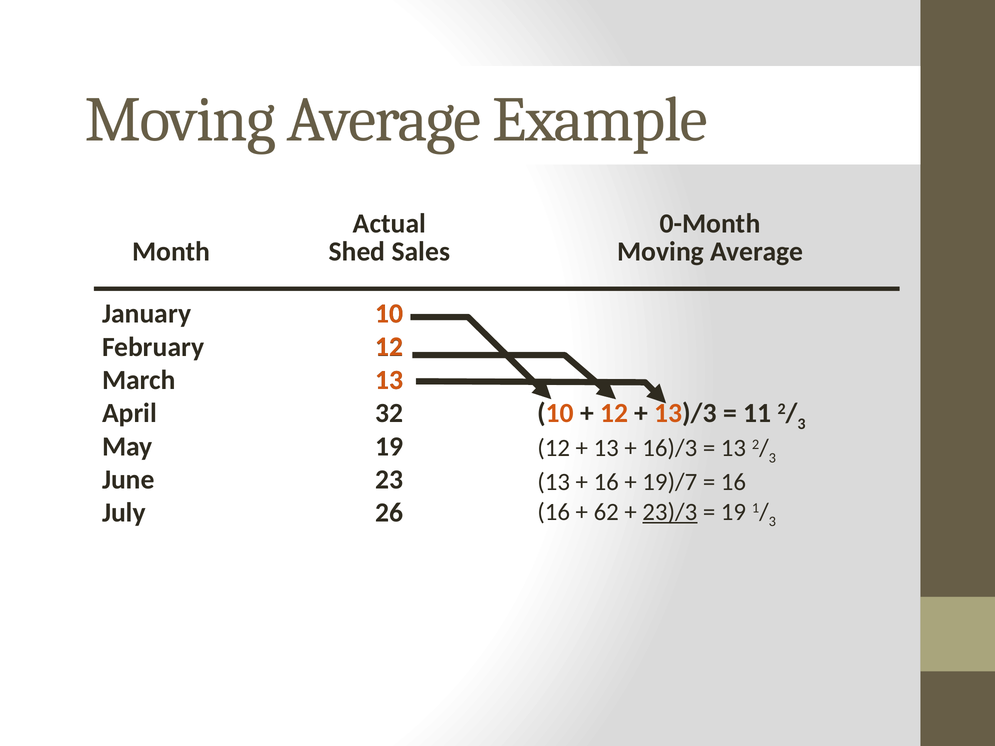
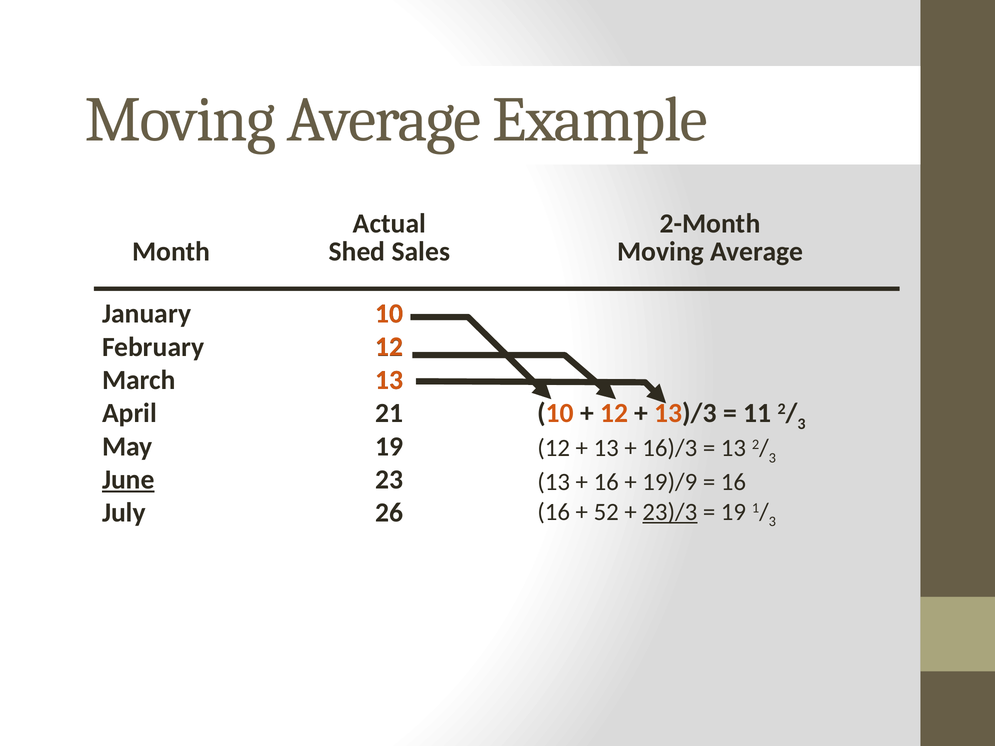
0-Month: 0-Month -> 2-Month
32: 32 -> 21
June underline: none -> present
19)/7: 19)/7 -> 19)/9
62: 62 -> 52
